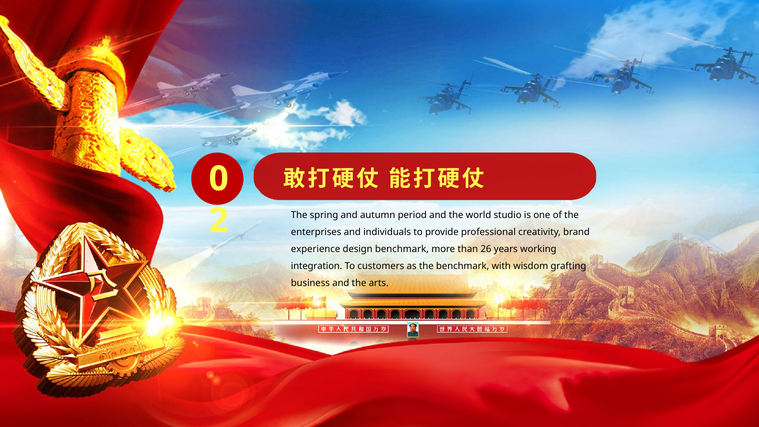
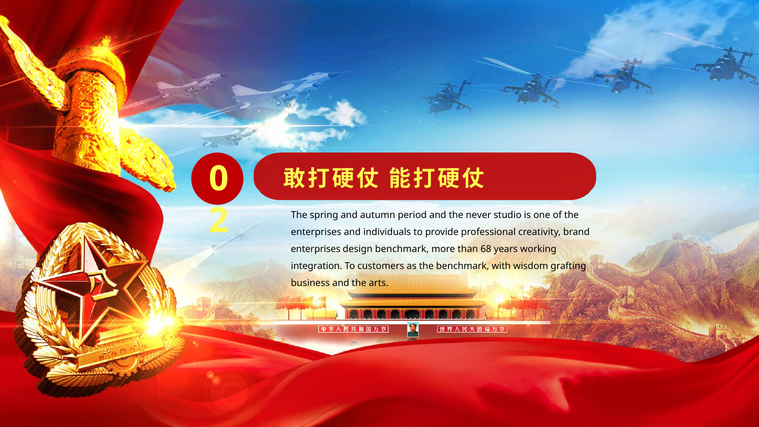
world: world -> never
experience at (316, 249): experience -> enterprises
26: 26 -> 68
